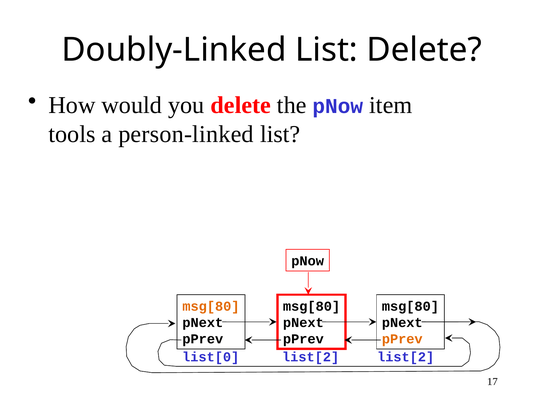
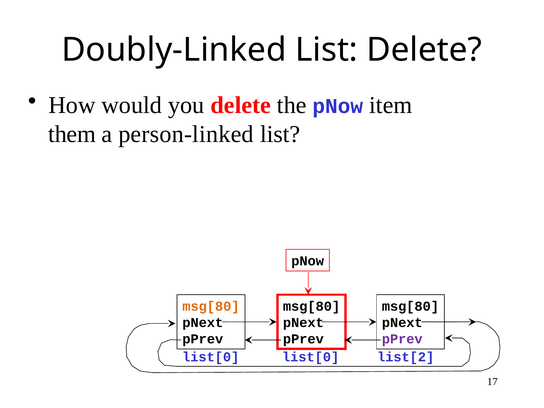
tools: tools -> them
pPrev at (402, 339) colour: orange -> purple
list[0 list[2: list[2 -> list[0
